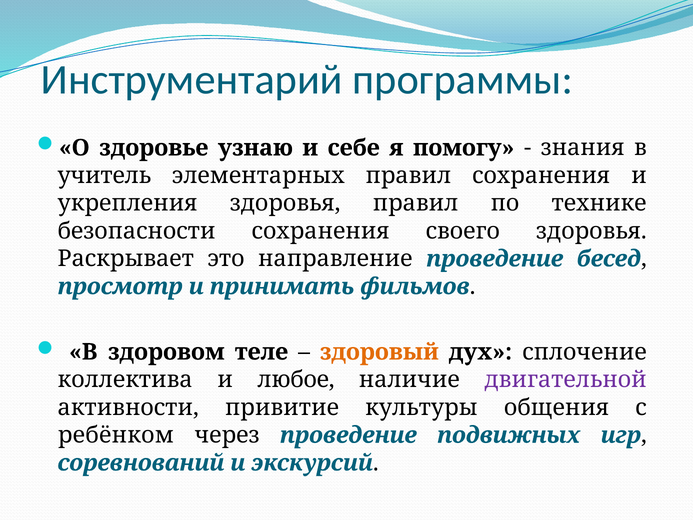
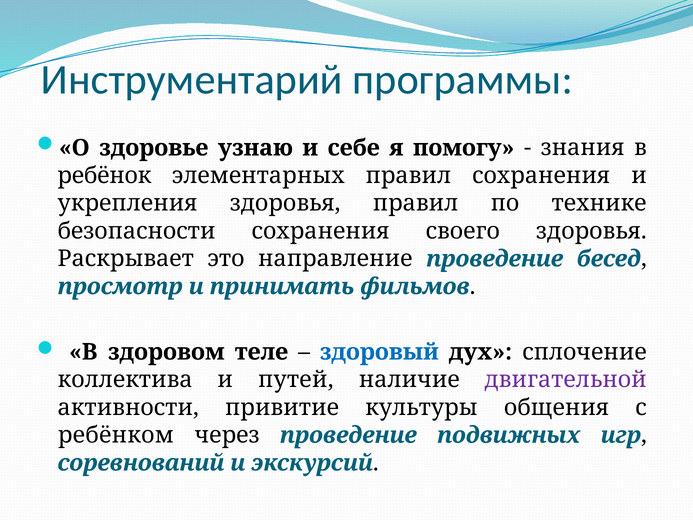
учитель: учитель -> ребёнок
здоровый colour: orange -> blue
любое: любое -> путей
